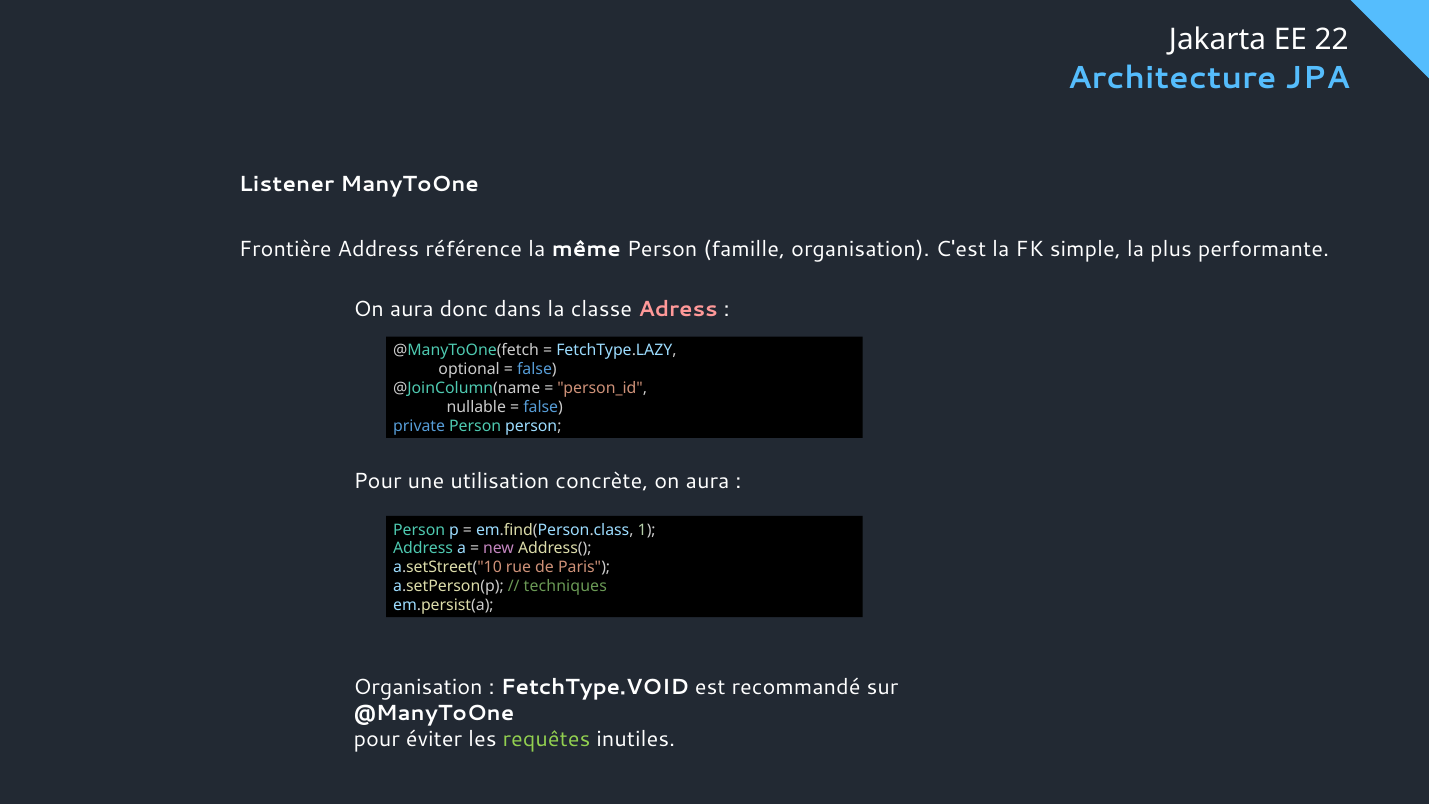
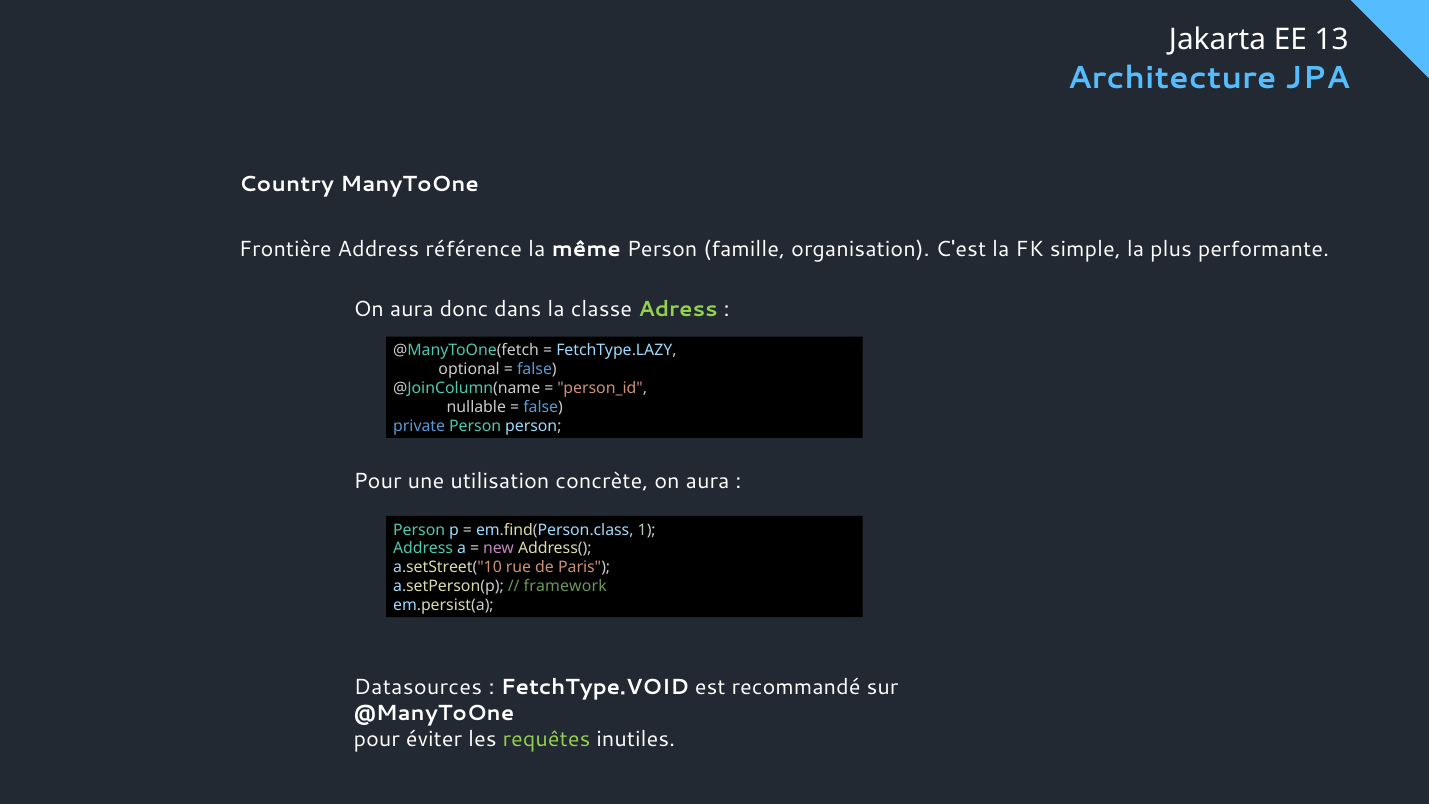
22: 22 -> 13
Listener: Listener -> Country
Adress colour: pink -> light green
techniques: techniques -> framework
Organisation at (418, 687): Organisation -> Datasources
